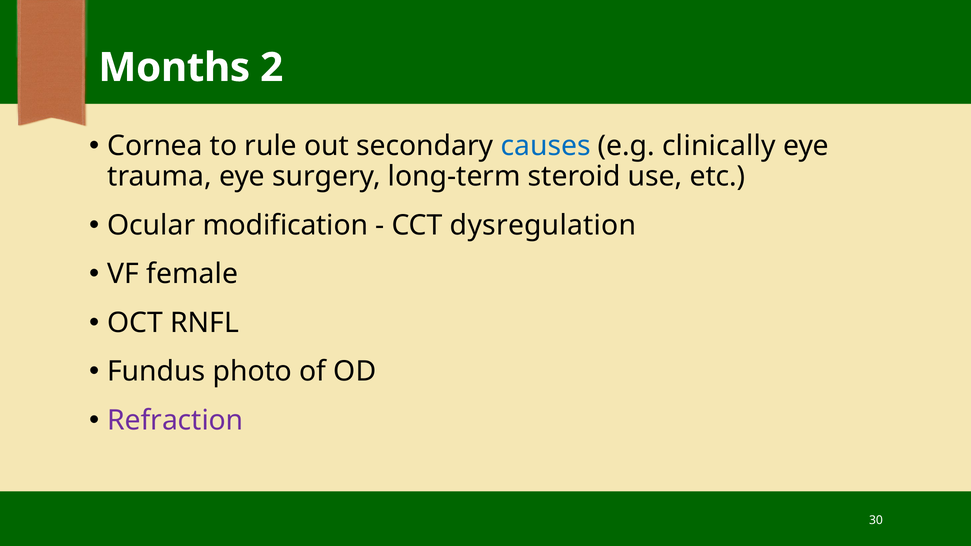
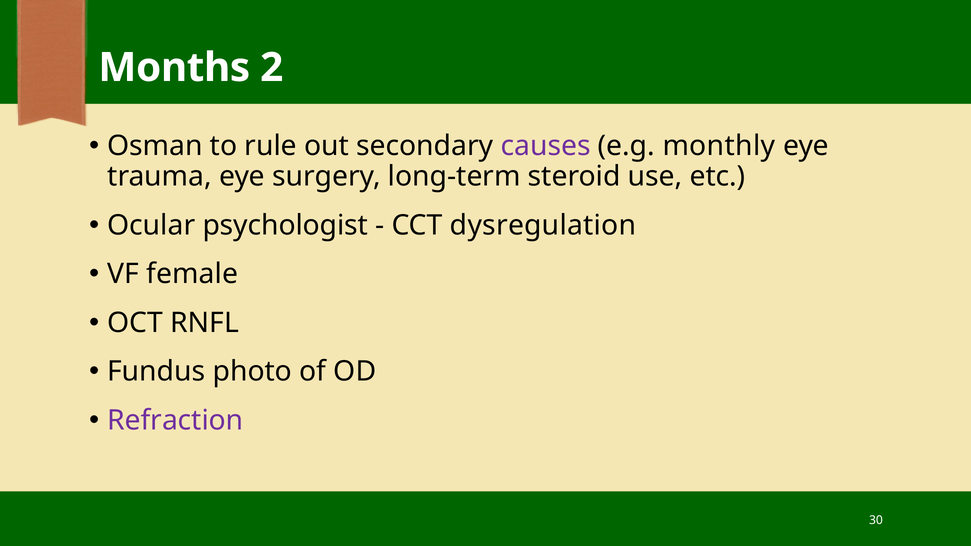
Cornea: Cornea -> Osman
causes colour: blue -> purple
clinically: clinically -> monthly
modification: modification -> psychologist
